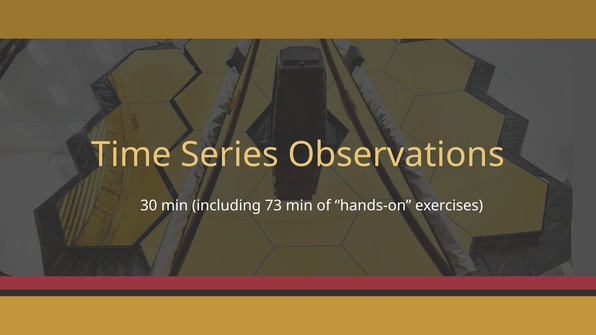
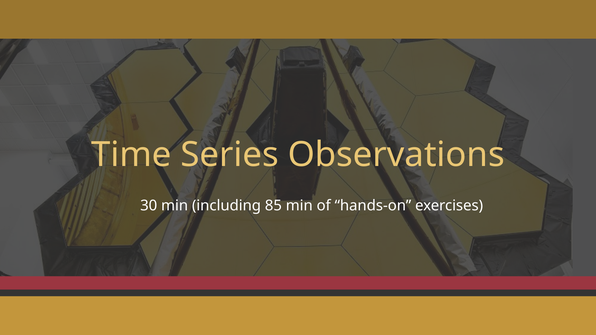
73: 73 -> 85
